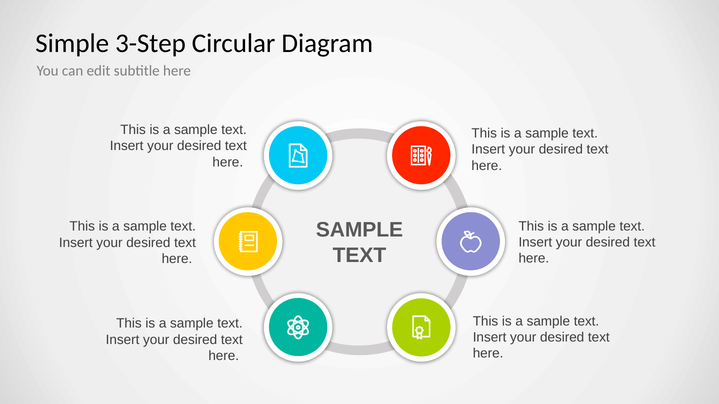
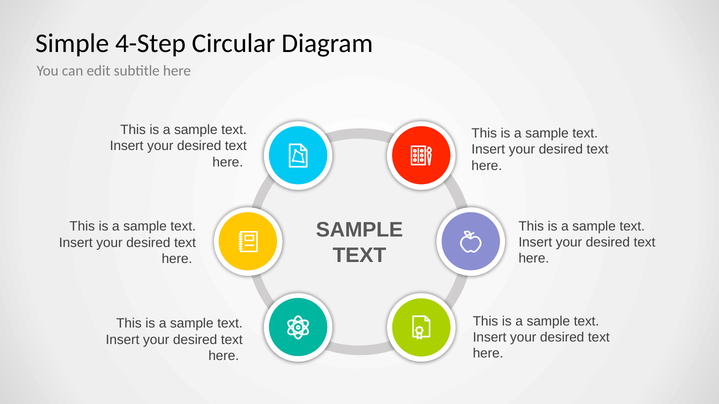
3-Step: 3-Step -> 4-Step
